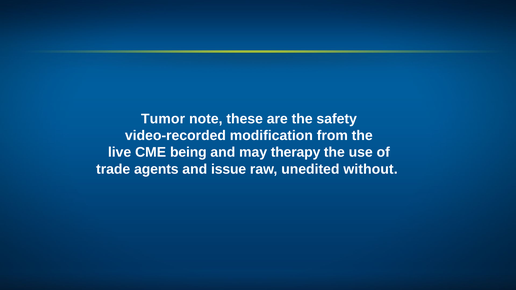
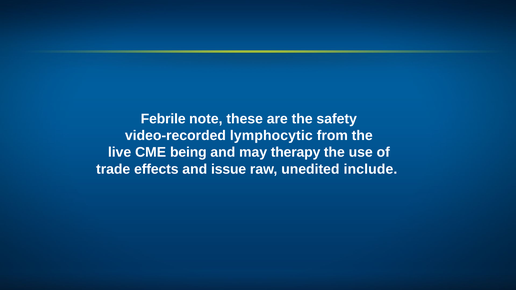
Tumor: Tumor -> Febrile
modification: modification -> lymphocytic
agents: agents -> effects
without: without -> include
